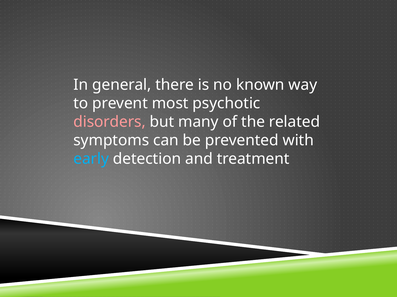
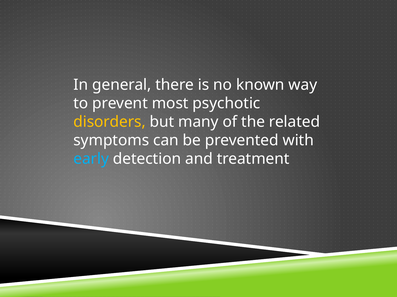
disorders colour: pink -> yellow
